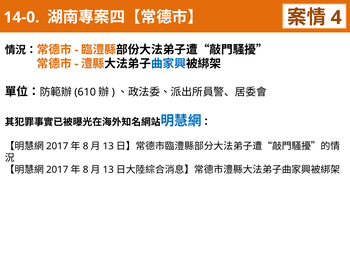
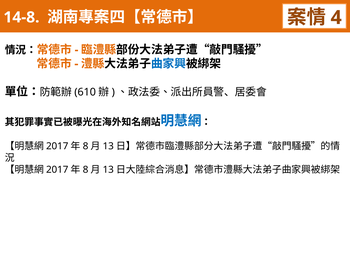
14-0: 14-0 -> 14-8
